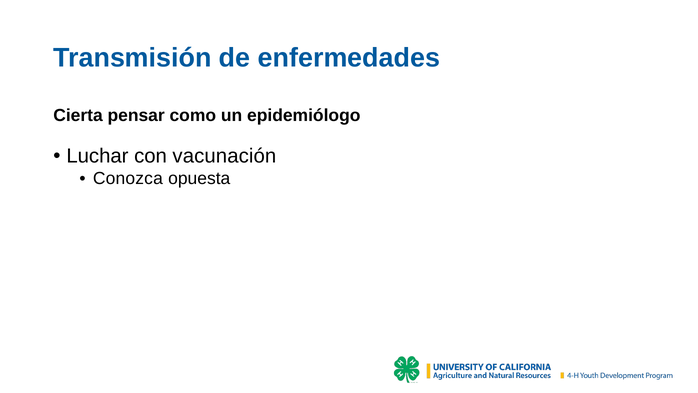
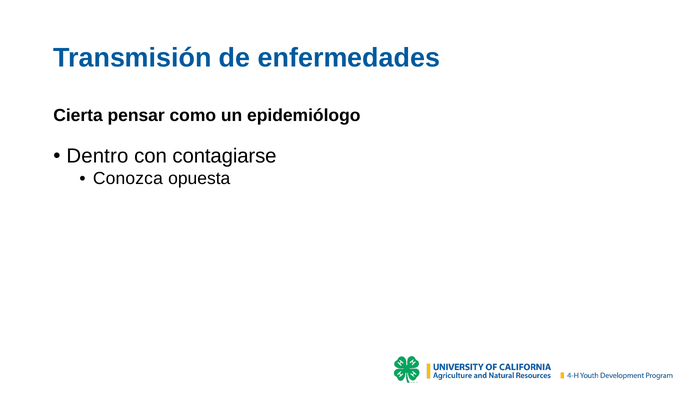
Luchar: Luchar -> Dentro
vacunación: vacunación -> contagiarse
